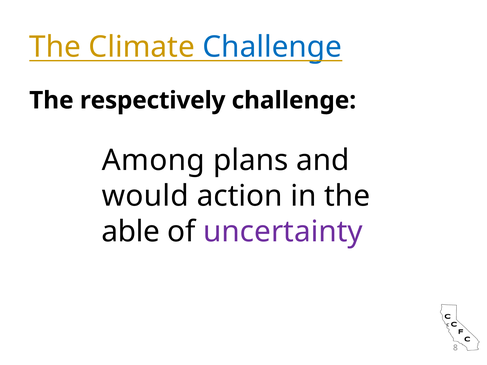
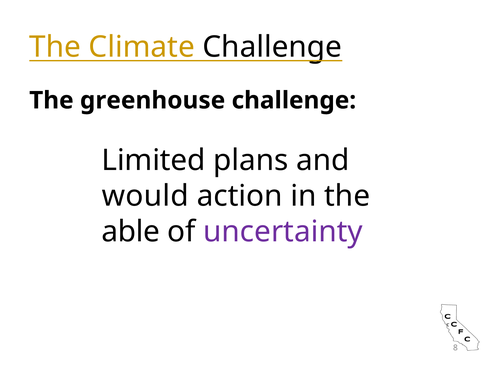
Challenge at (272, 47) colour: blue -> black
respectively: respectively -> greenhouse
Among: Among -> Limited
